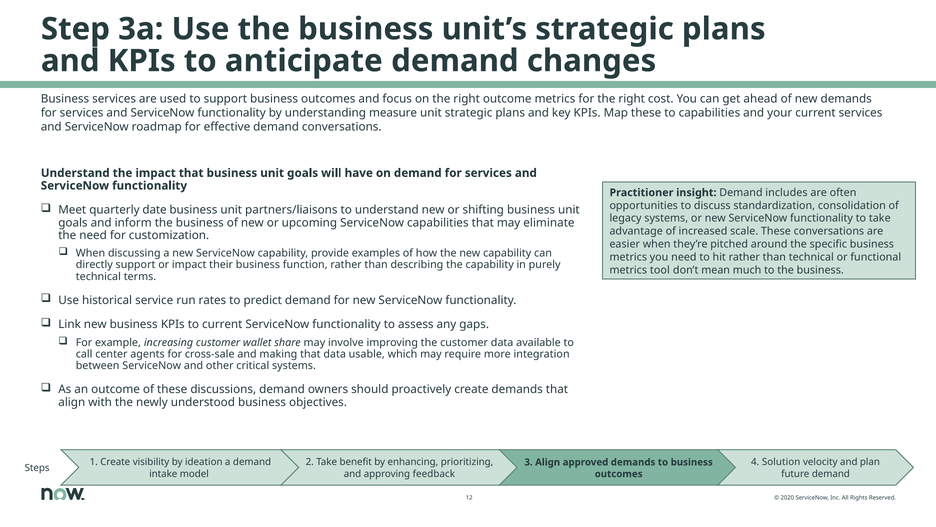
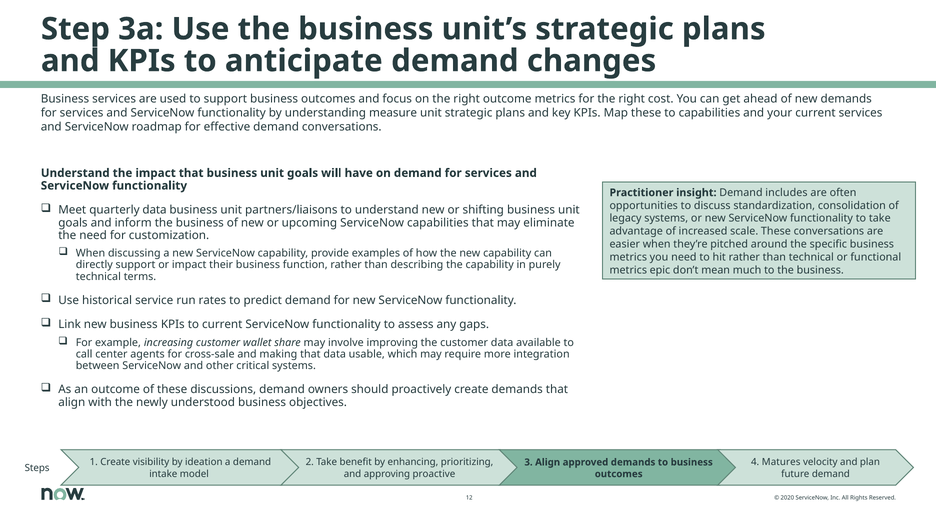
quarterly date: date -> data
tool: tool -> epic
Solution: Solution -> Matures
feedback: feedback -> proactive
